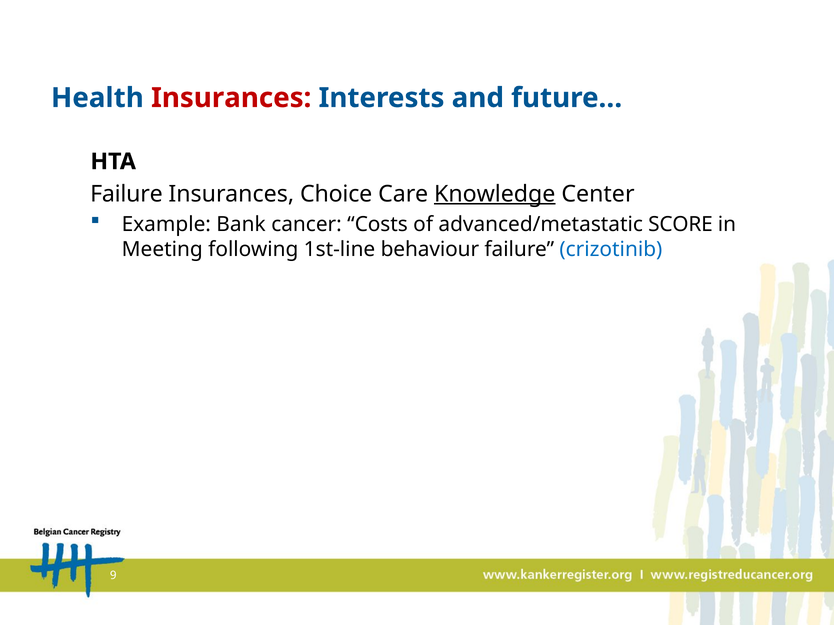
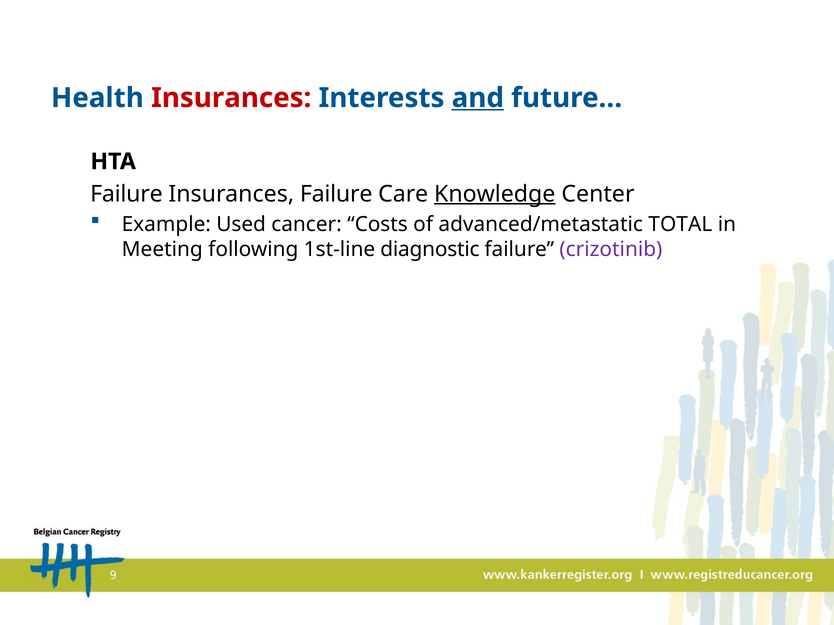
and underline: none -> present
Insurances Choice: Choice -> Failure
Bank: Bank -> Used
SCORE: SCORE -> TOTAL
behaviour: behaviour -> diagnostic
crizotinib colour: blue -> purple
